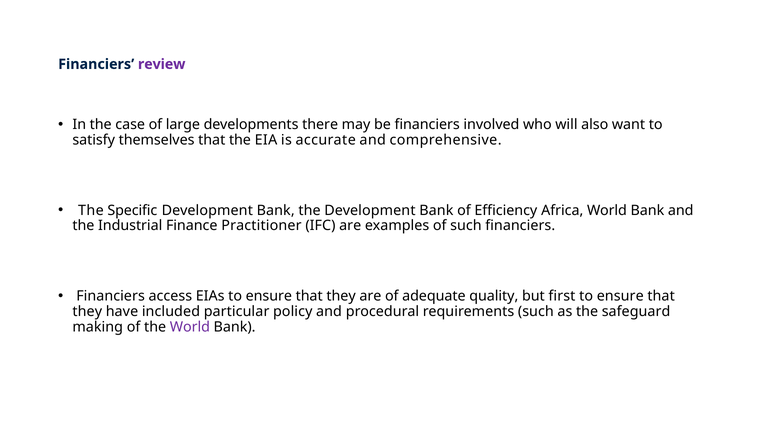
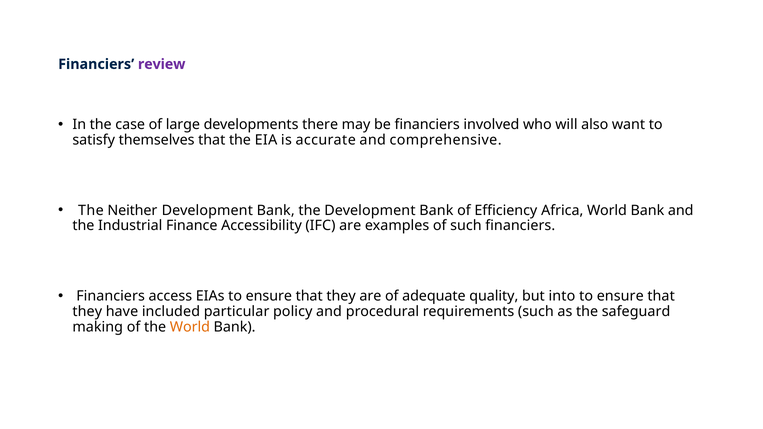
Specific: Specific -> Neither
Practitioner: Practitioner -> Accessibility
first: first -> into
World at (190, 327) colour: purple -> orange
